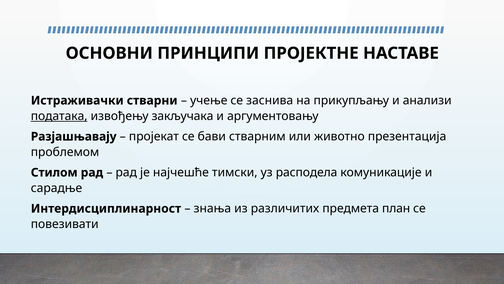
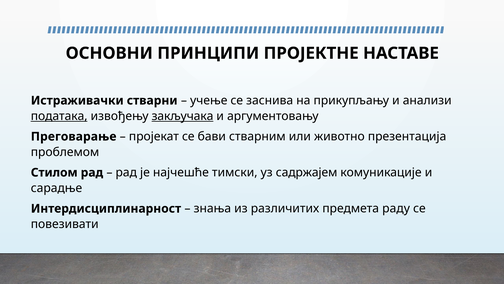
закључака underline: none -> present
Разјашњавају: Разјашњавају -> Преговарање
расподела: расподела -> садржајем
план: план -> раду
